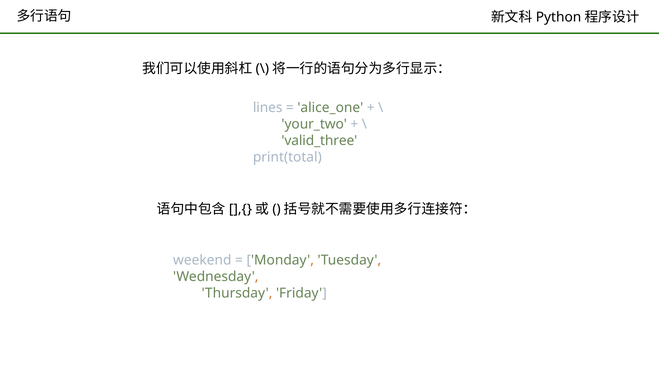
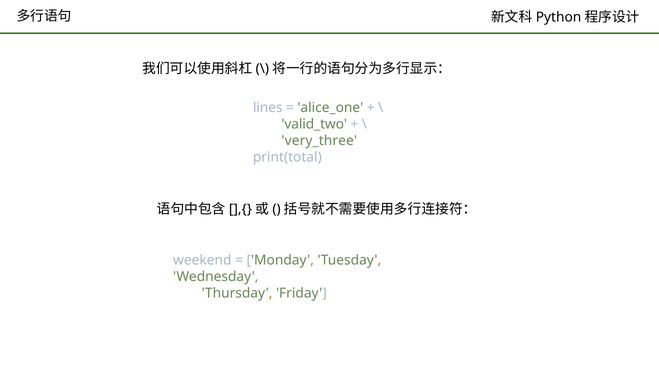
your_two: your_two -> valid_two
valid_three: valid_three -> very_three
